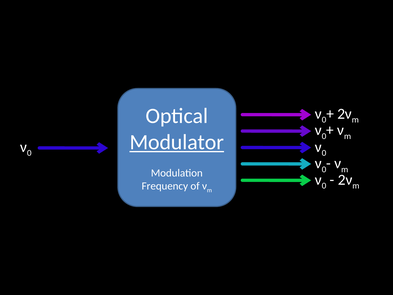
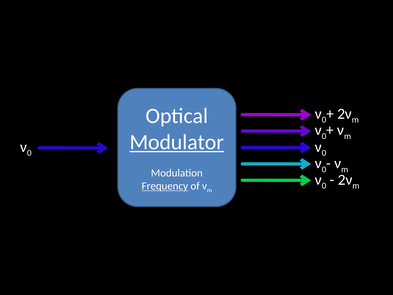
Frequency underline: none -> present
